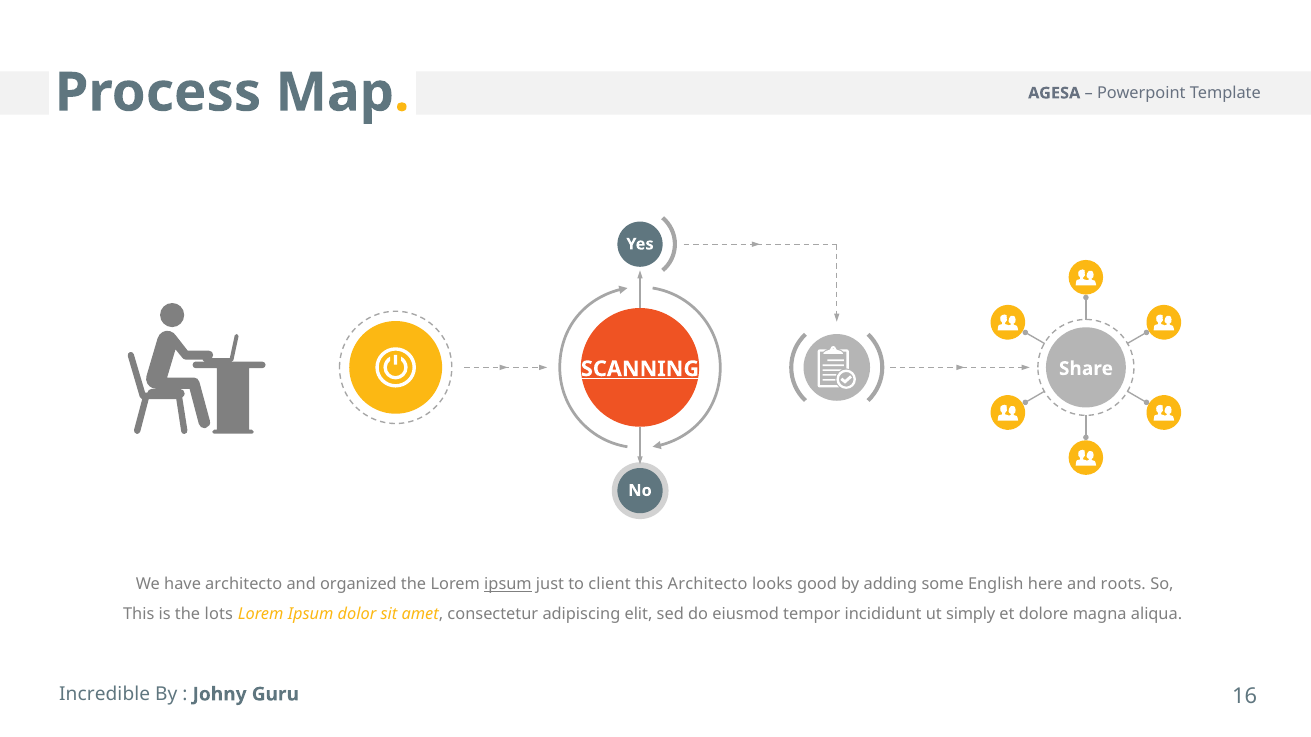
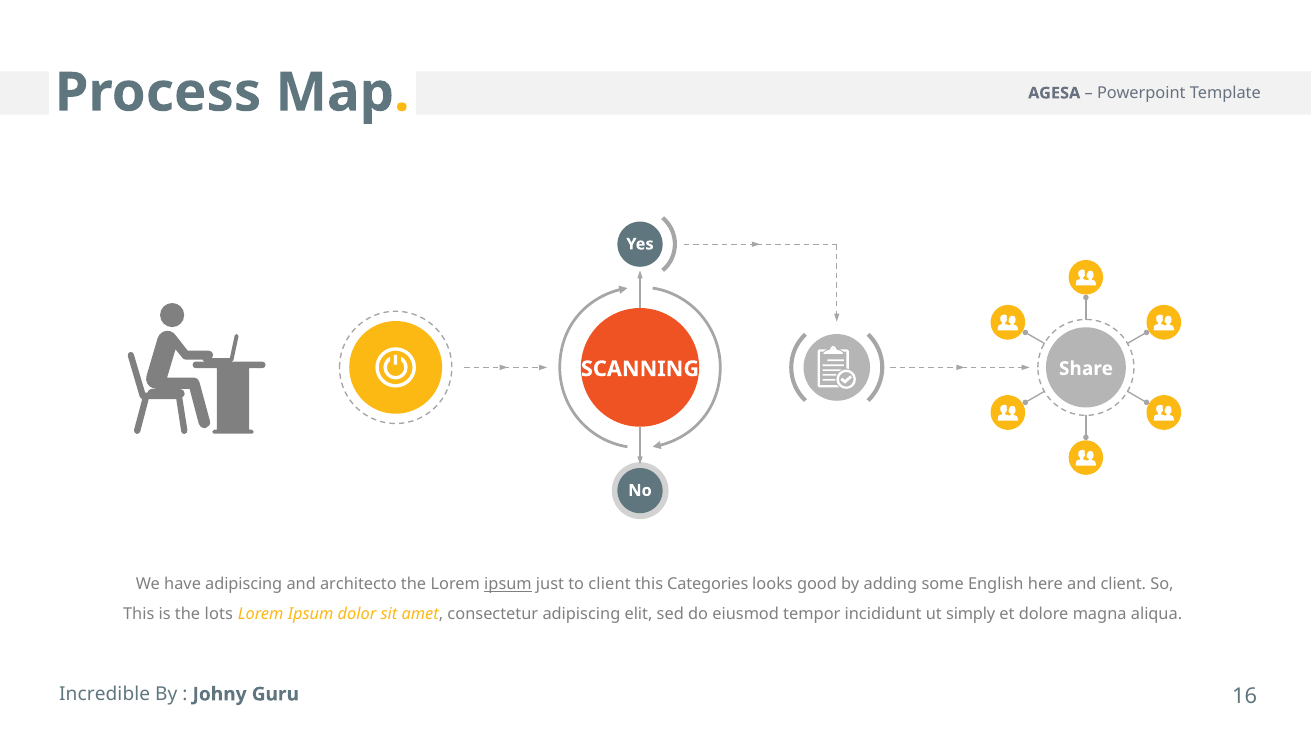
SCANNING underline: present -> none
have architecto: architecto -> adipiscing
organized: organized -> architecto
this Architecto: Architecto -> Categories
and roots: roots -> client
